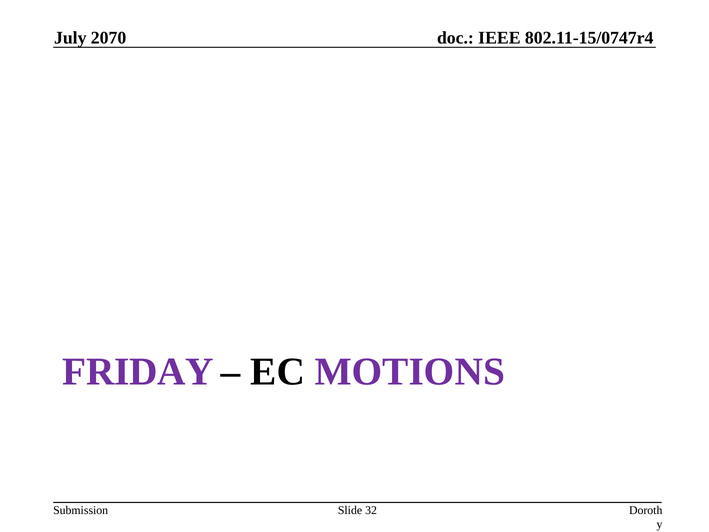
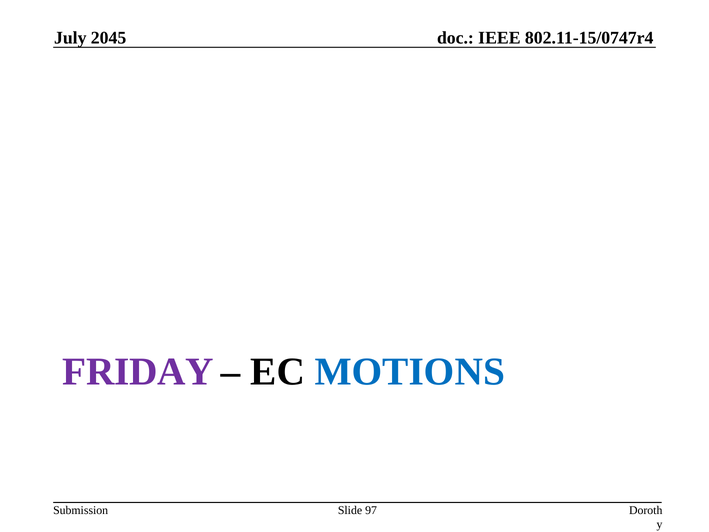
2070: 2070 -> 2045
MOTIONS colour: purple -> blue
32: 32 -> 97
